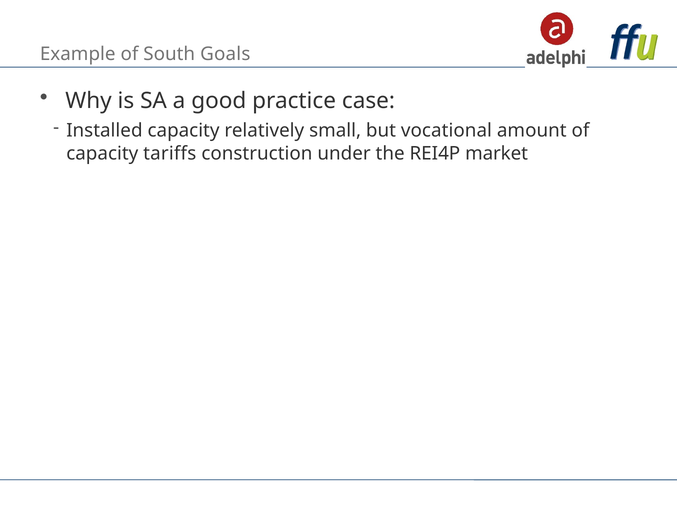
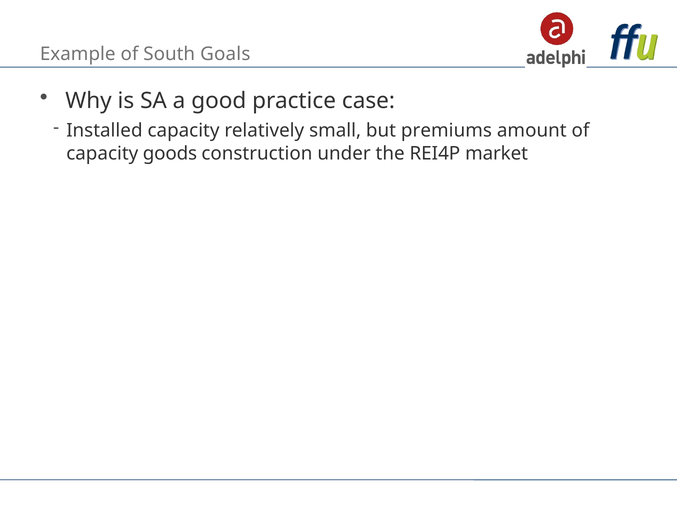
vocational: vocational -> premiums
tariffs: tariffs -> goods
